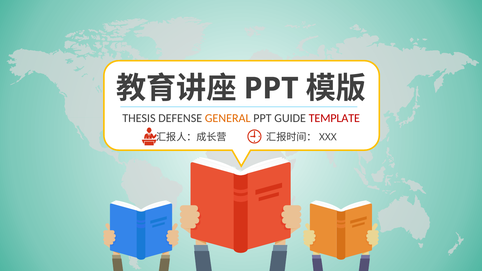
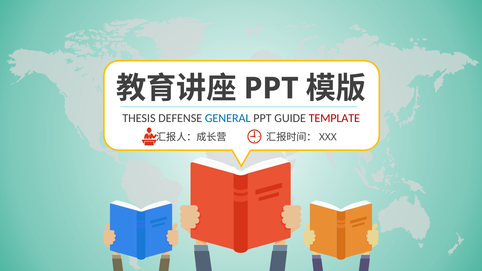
GENERAL colour: orange -> blue
